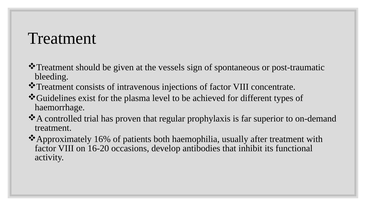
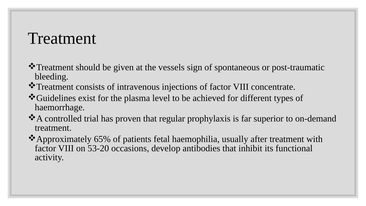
16%: 16% -> 65%
both: both -> fetal
16-20: 16-20 -> 53-20
